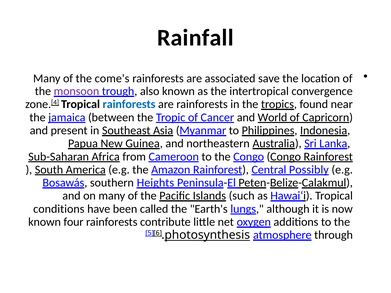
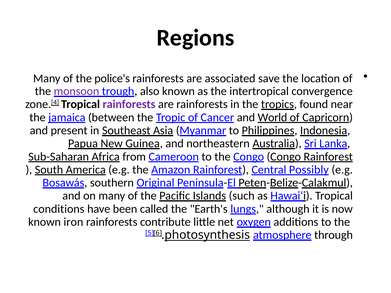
Rainfall: Rainfall -> Regions
come's: come's -> police's
rainforests at (129, 104) colour: blue -> purple
Heights: Heights -> Original
four: four -> iron
